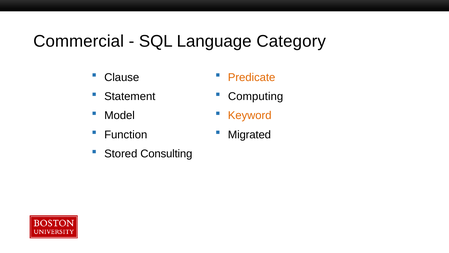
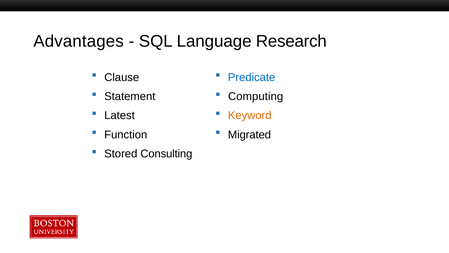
Commercial: Commercial -> Advantages
Category: Category -> Research
Predicate colour: orange -> blue
Model: Model -> Latest
